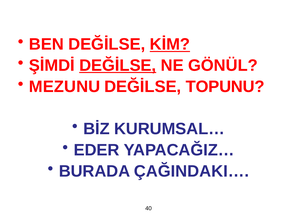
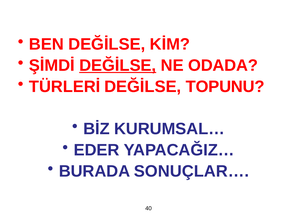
KİM underline: present -> none
GÖNÜL: GÖNÜL -> ODADA
MEZUNU: MEZUNU -> TÜRLERİ
ÇAĞINDAKI…: ÇAĞINDAKI… -> SONUÇLAR…
